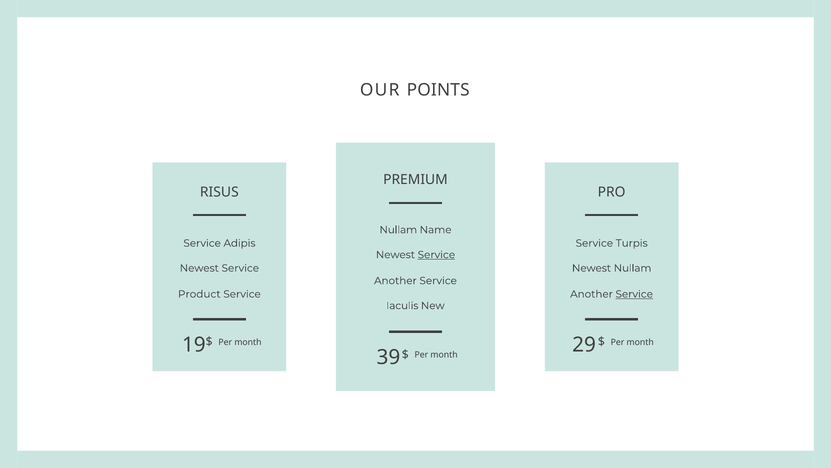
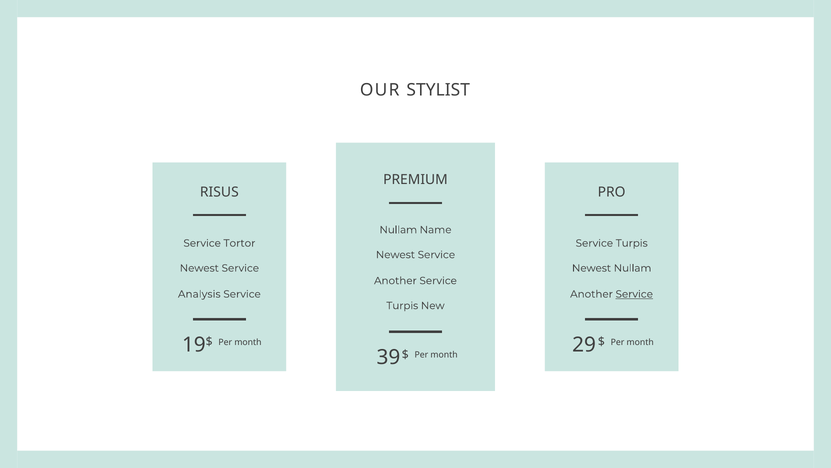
POINTS: POINTS -> STYLIST
Adipis: Adipis -> Tortor
Service at (436, 254) underline: present -> none
Product: Product -> Analysis
Iaculis at (402, 305): Iaculis -> Turpis
